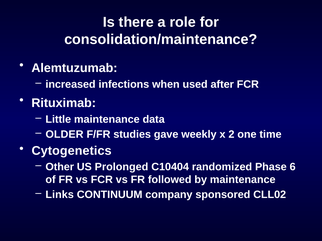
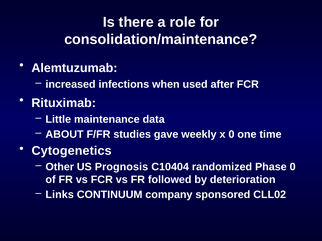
OLDER: OLDER -> ABOUT
x 2: 2 -> 0
Prolonged: Prolonged -> Prognosis
Phase 6: 6 -> 0
by maintenance: maintenance -> deterioration
